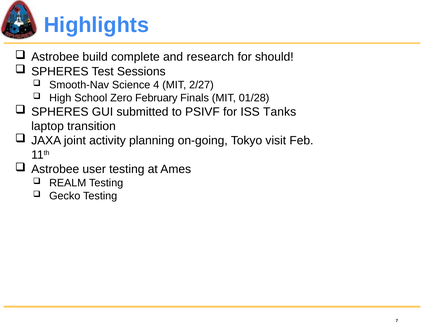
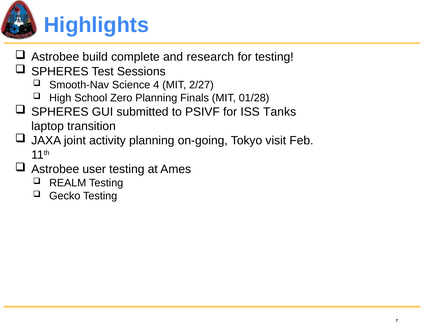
for should: should -> testing
Zero February: February -> Planning
